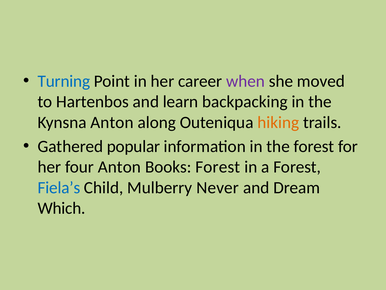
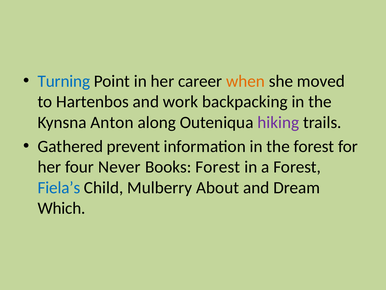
when colour: purple -> orange
learn: learn -> work
hiking colour: orange -> purple
popular: popular -> prevent
four Anton: Anton -> Never
Never: Never -> About
